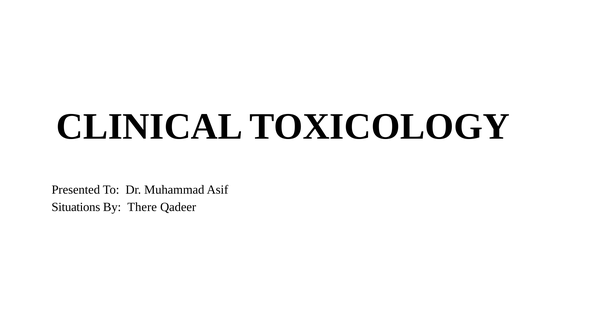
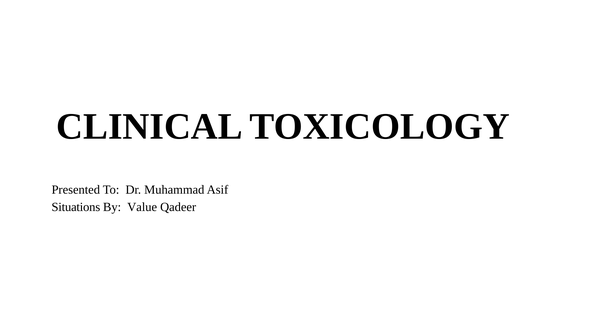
There: There -> Value
